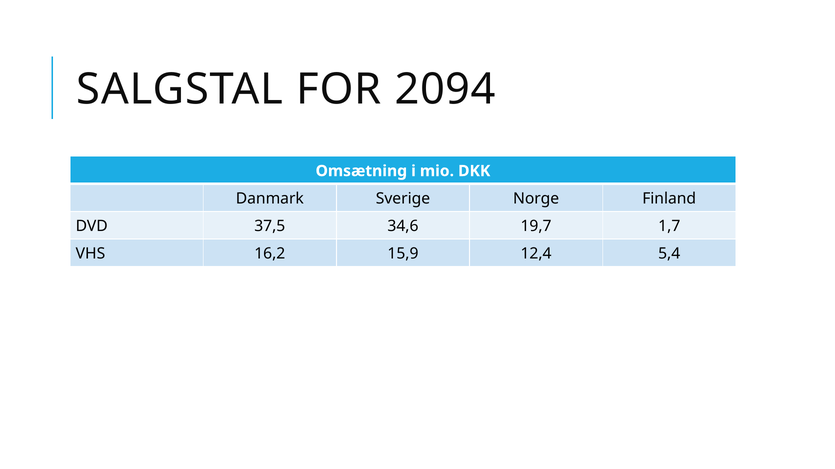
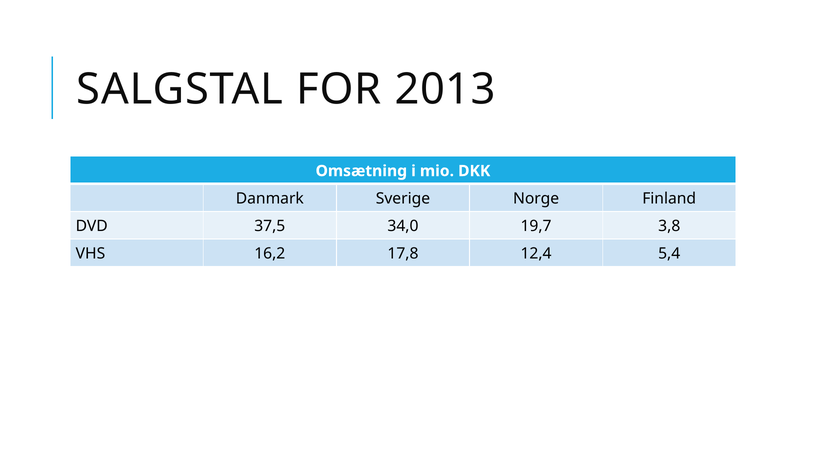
2094: 2094 -> 2013
34,6: 34,6 -> 34,0
1,7: 1,7 -> 3,8
15,9: 15,9 -> 17,8
